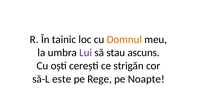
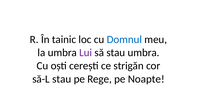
Domnul colour: orange -> blue
stau ascuns: ascuns -> umbra
să-L este: este -> stau
